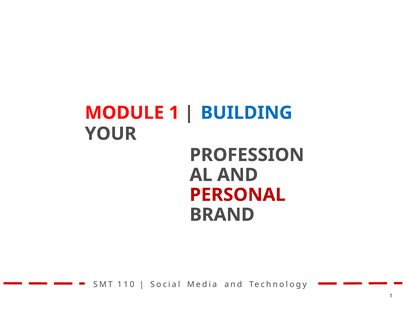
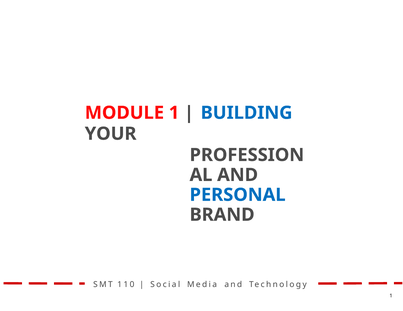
PERSONAL colour: red -> blue
